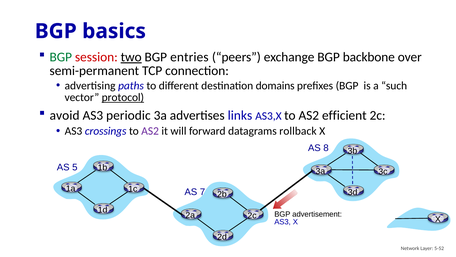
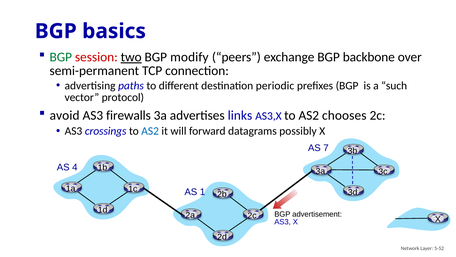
entries: entries -> modify
domains: domains -> periodic
protocol underline: present -> none
periodic: periodic -> firewalls
efficient: efficient -> chooses
AS2 at (150, 131) colour: purple -> blue
rollback: rollback -> possibly
8: 8 -> 7
5: 5 -> 4
7: 7 -> 1
